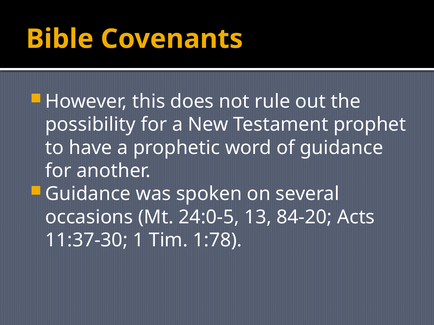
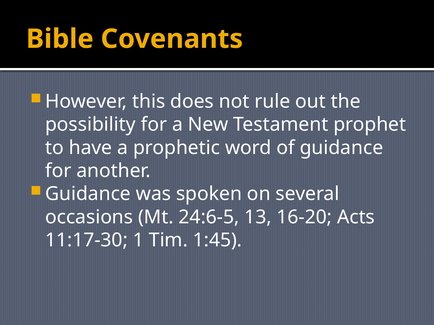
24:0-5: 24:0-5 -> 24:6-5
84-20: 84-20 -> 16-20
11:37-30: 11:37-30 -> 11:17-30
1:78: 1:78 -> 1:45
